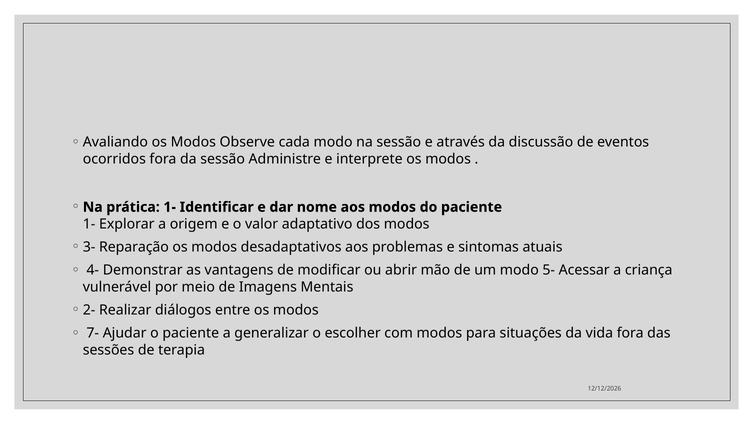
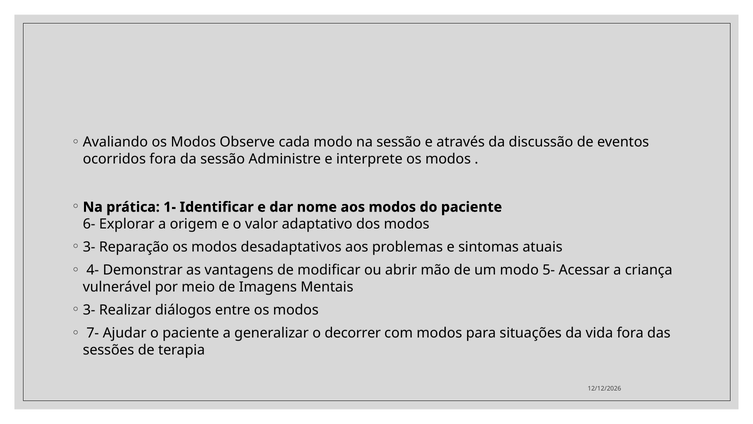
1- at (89, 224): 1- -> 6-
2- at (89, 310): 2- -> 3-
escolher: escolher -> decorrer
